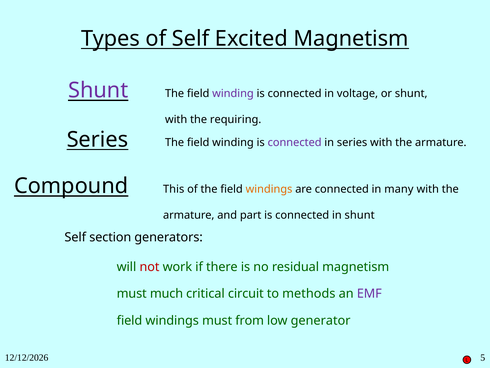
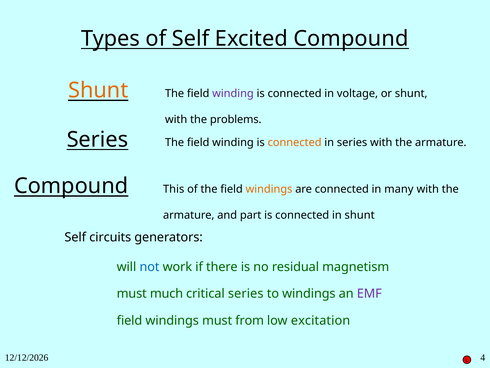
Excited Magnetism: Magnetism -> Compound
Shunt at (98, 90) colour: purple -> orange
requiring: requiring -> problems
connected at (295, 142) colour: purple -> orange
section: section -> circuits
not colour: red -> blue
critical circuit: circuit -> series
to methods: methods -> windings
generator: generator -> excitation
5: 5 -> 4
